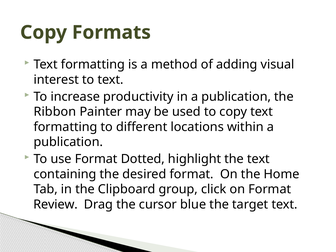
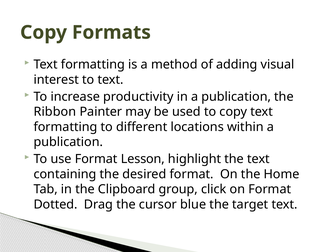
Dotted: Dotted -> Lesson
Review: Review -> Dotted
